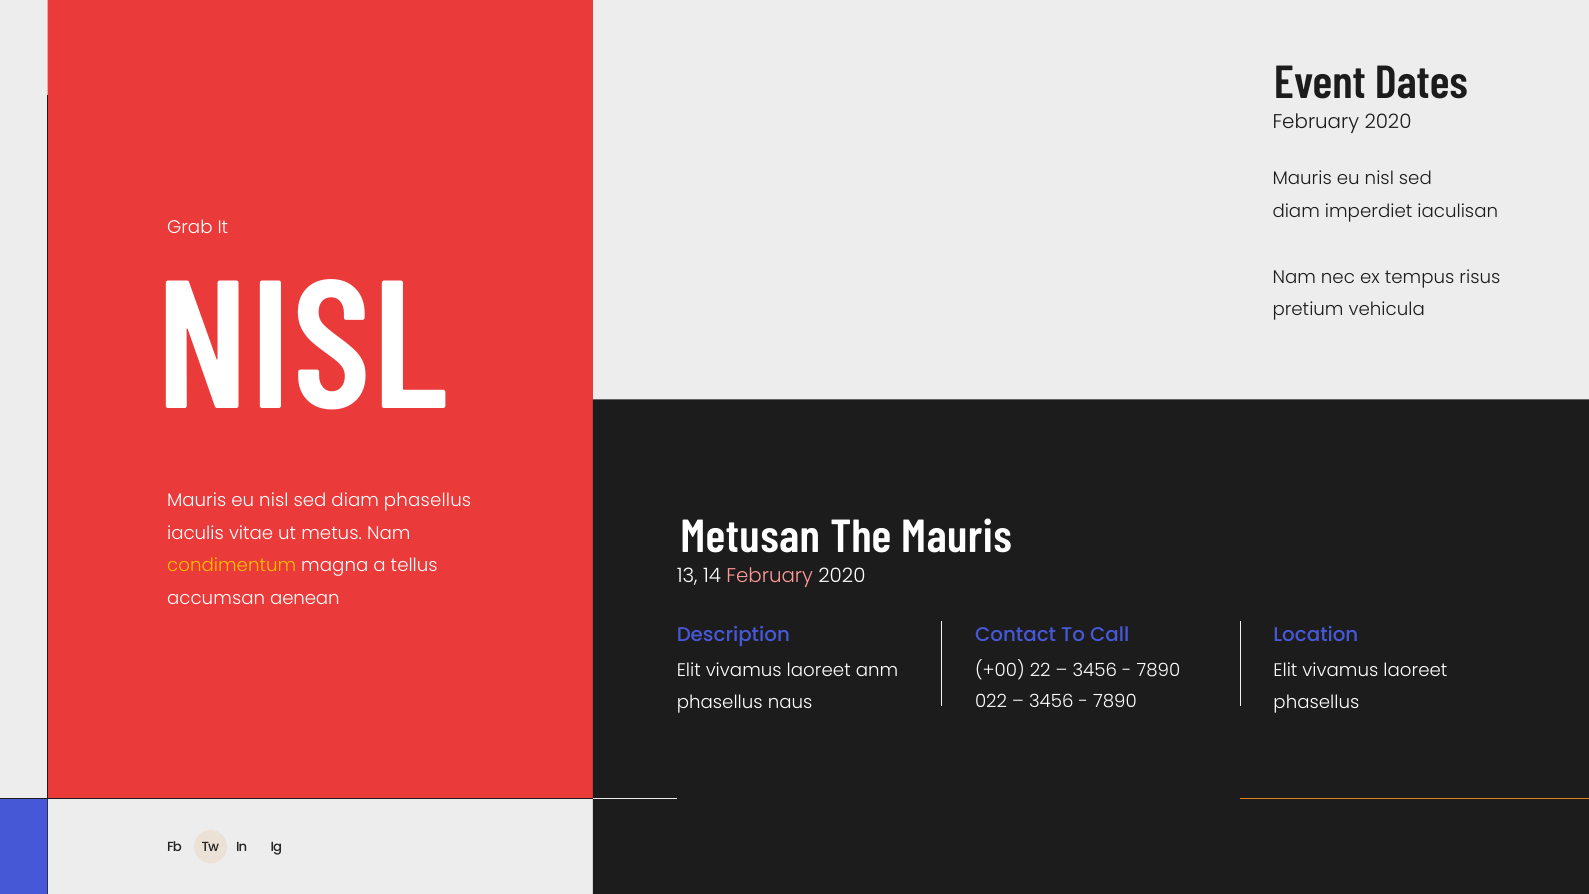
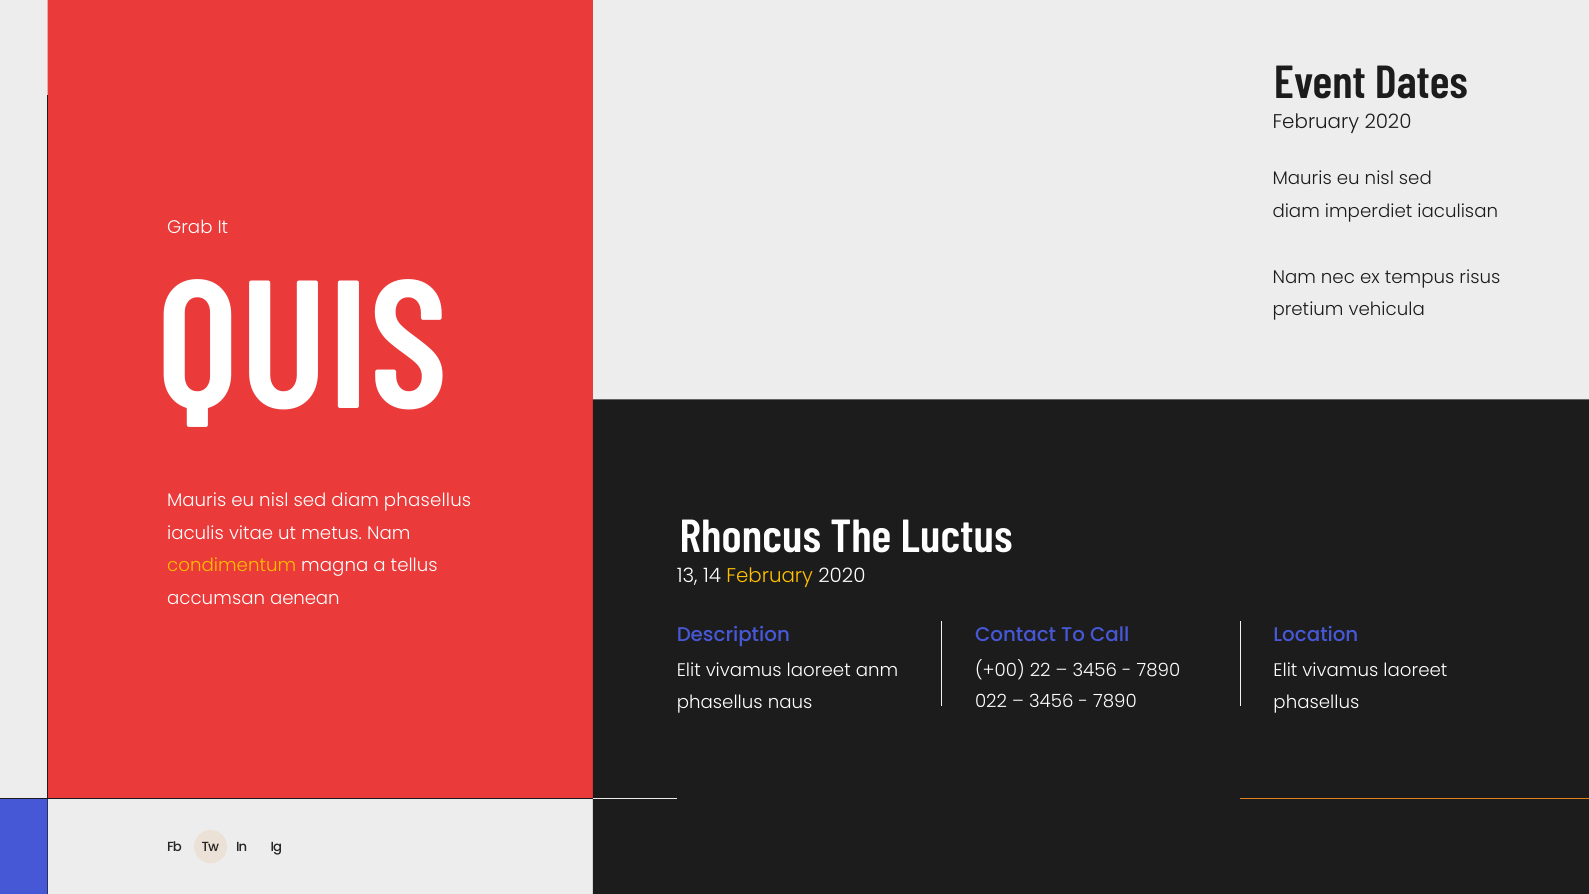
NISL at (303, 348): NISL -> QUIS
Metusan: Metusan -> Rhoncus
The Mauris: Mauris -> Luctus
February at (770, 576) colour: pink -> yellow
